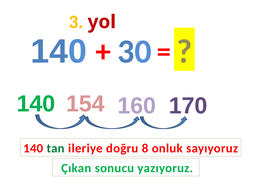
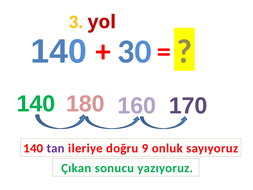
154: 154 -> 180
tan colour: green -> purple
8: 8 -> 9
